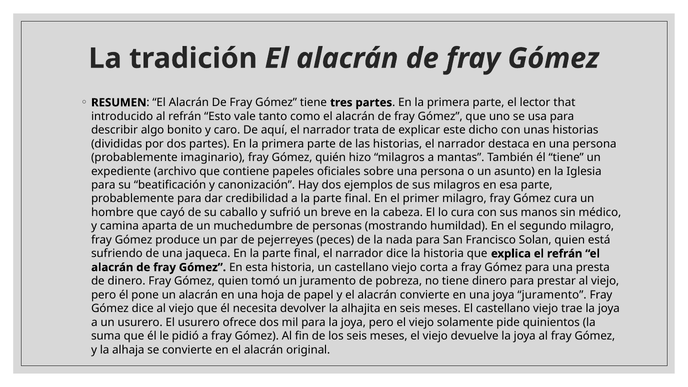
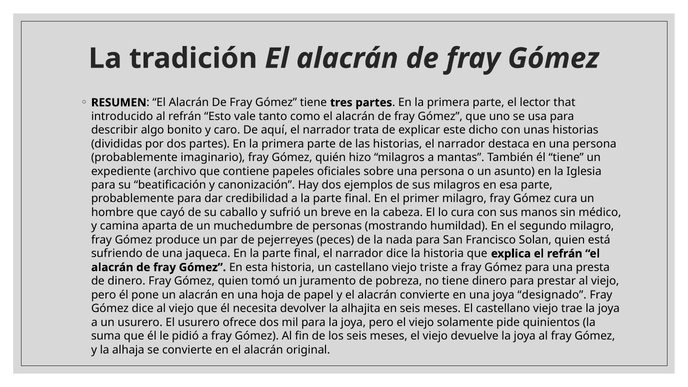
corta: corta -> triste
joya juramento: juramento -> designado
